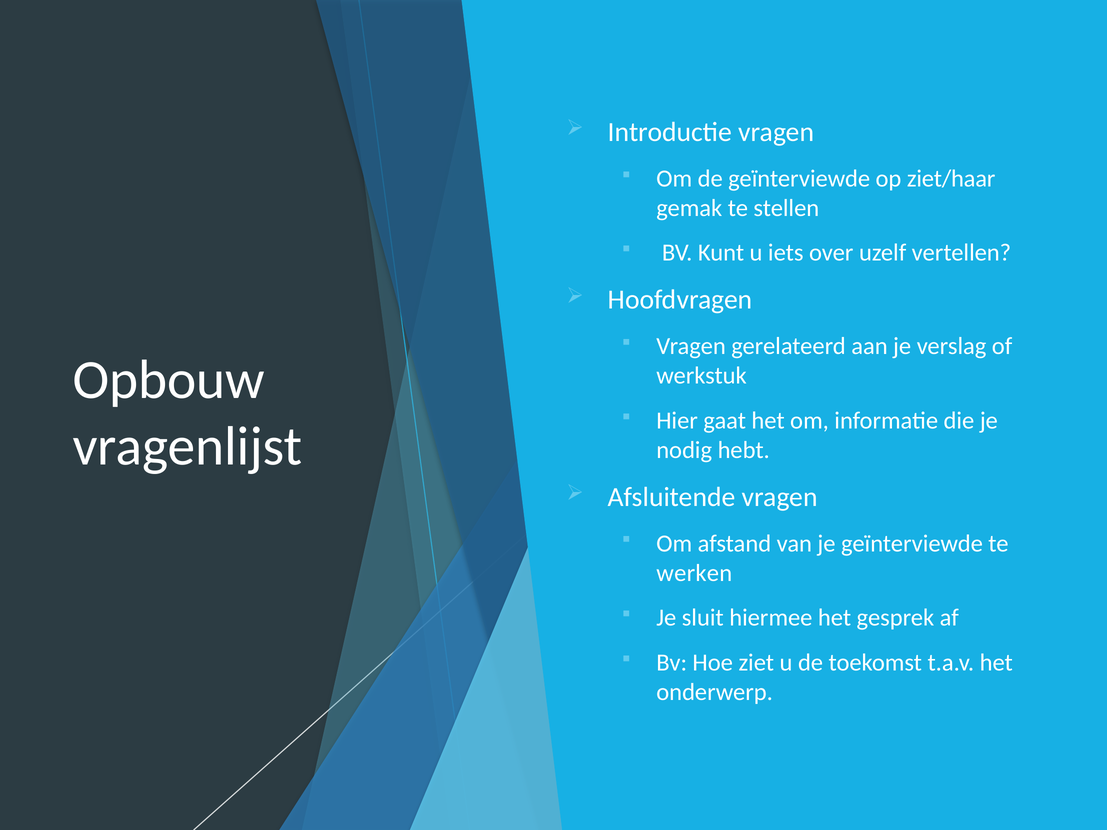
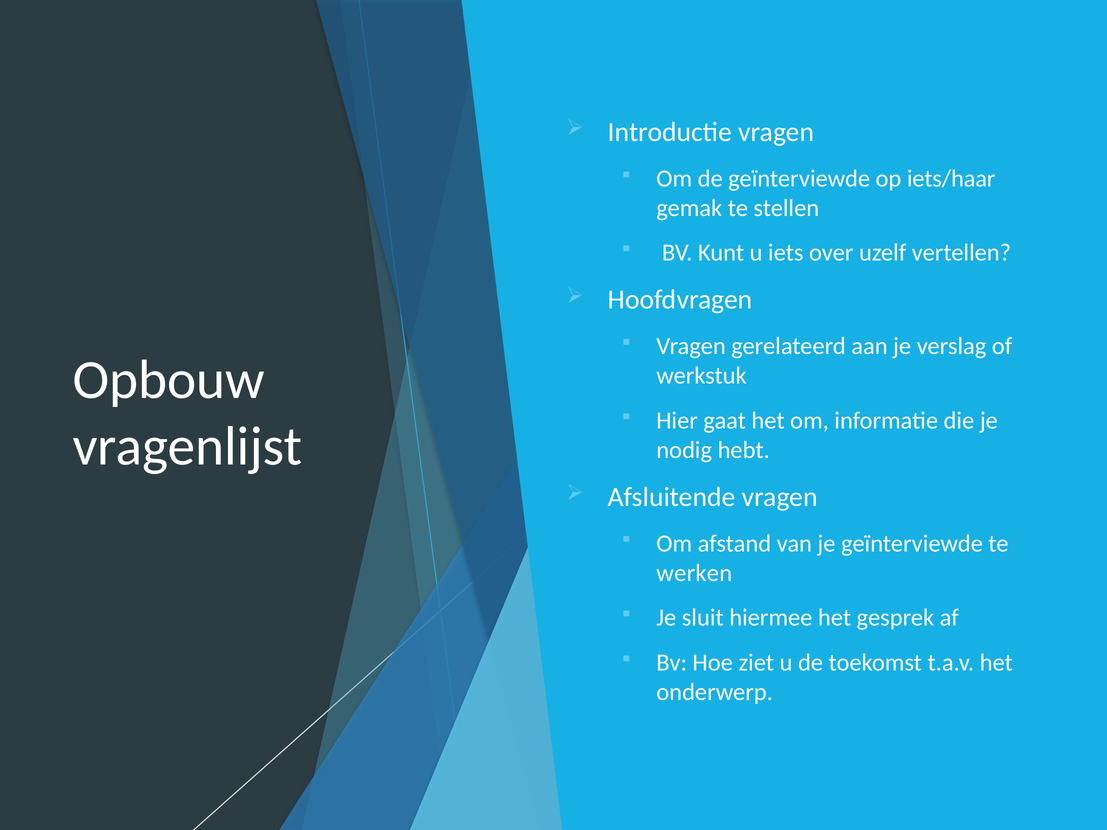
ziet/haar: ziet/haar -> iets/haar
